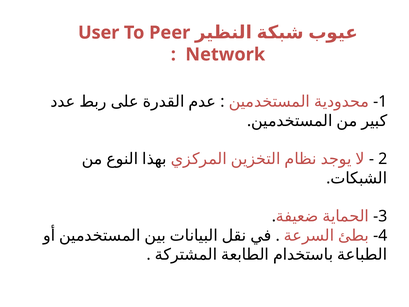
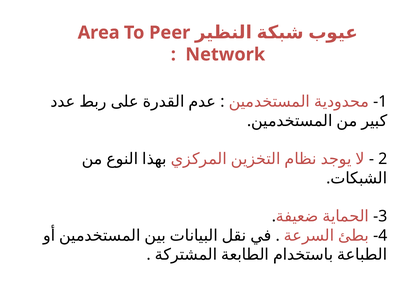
User: User -> Area
